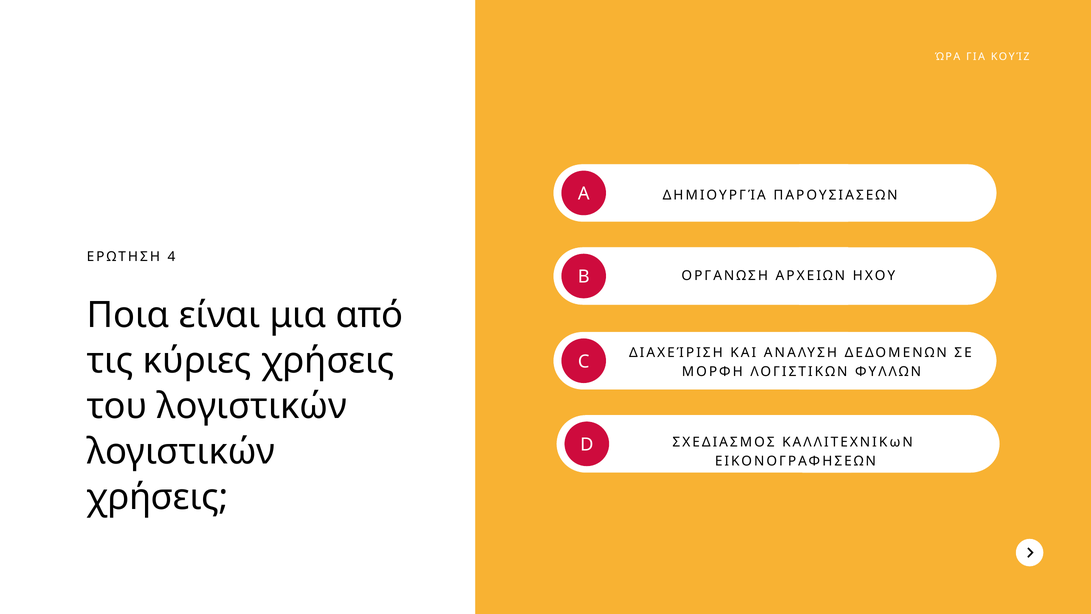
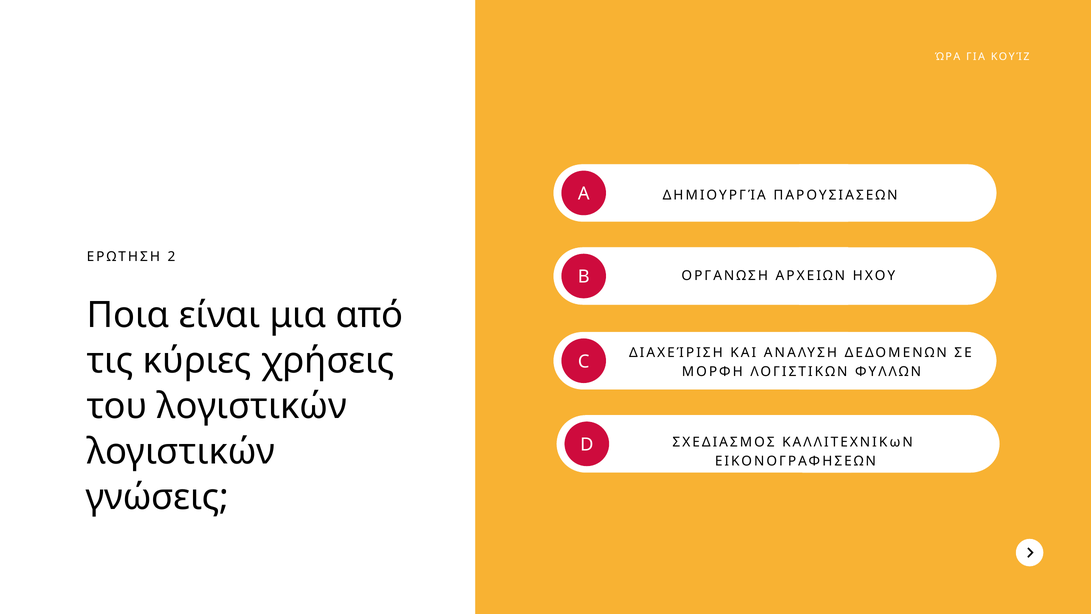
4: 4 -> 2
χρήσεις at (157, 497): χρήσεις -> γνώσεις
